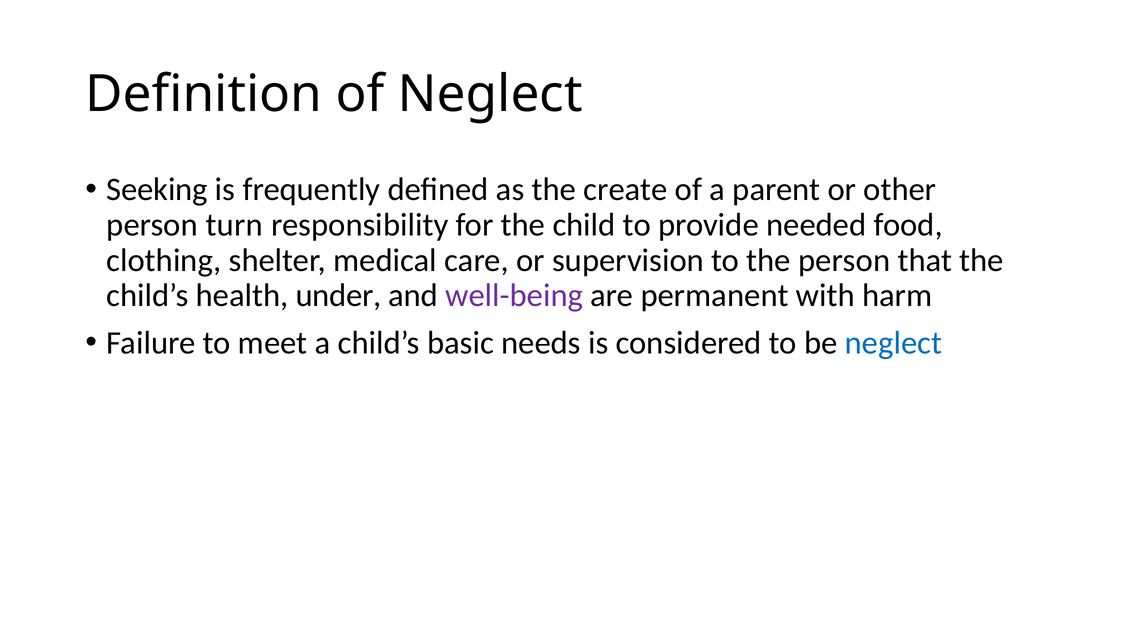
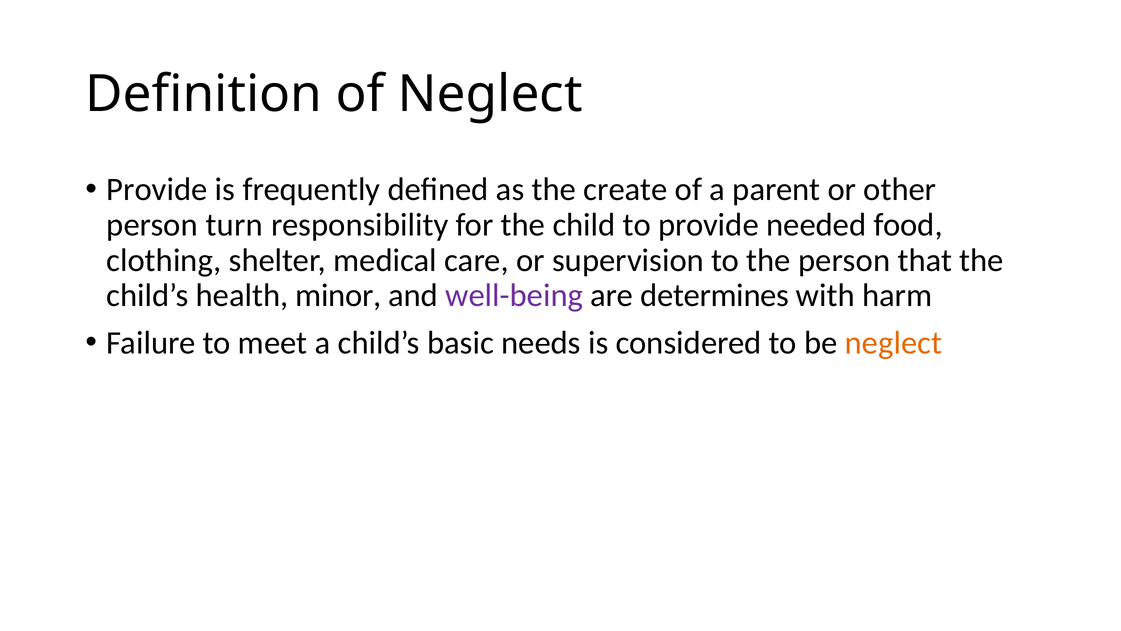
Seeking at (157, 190): Seeking -> Provide
under: under -> minor
permanent: permanent -> determines
neglect at (893, 342) colour: blue -> orange
